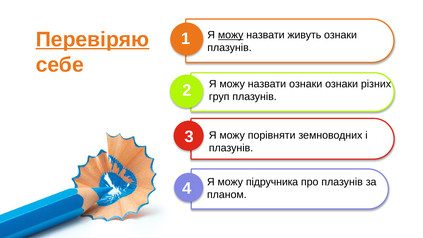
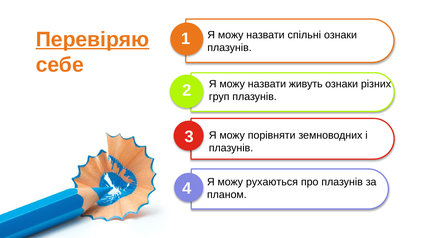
можу at (231, 35) underline: present -> none
живуть: живуть -> спільні
назвати ознаки: ознаки -> живуть
підручника: підручника -> рухаються
